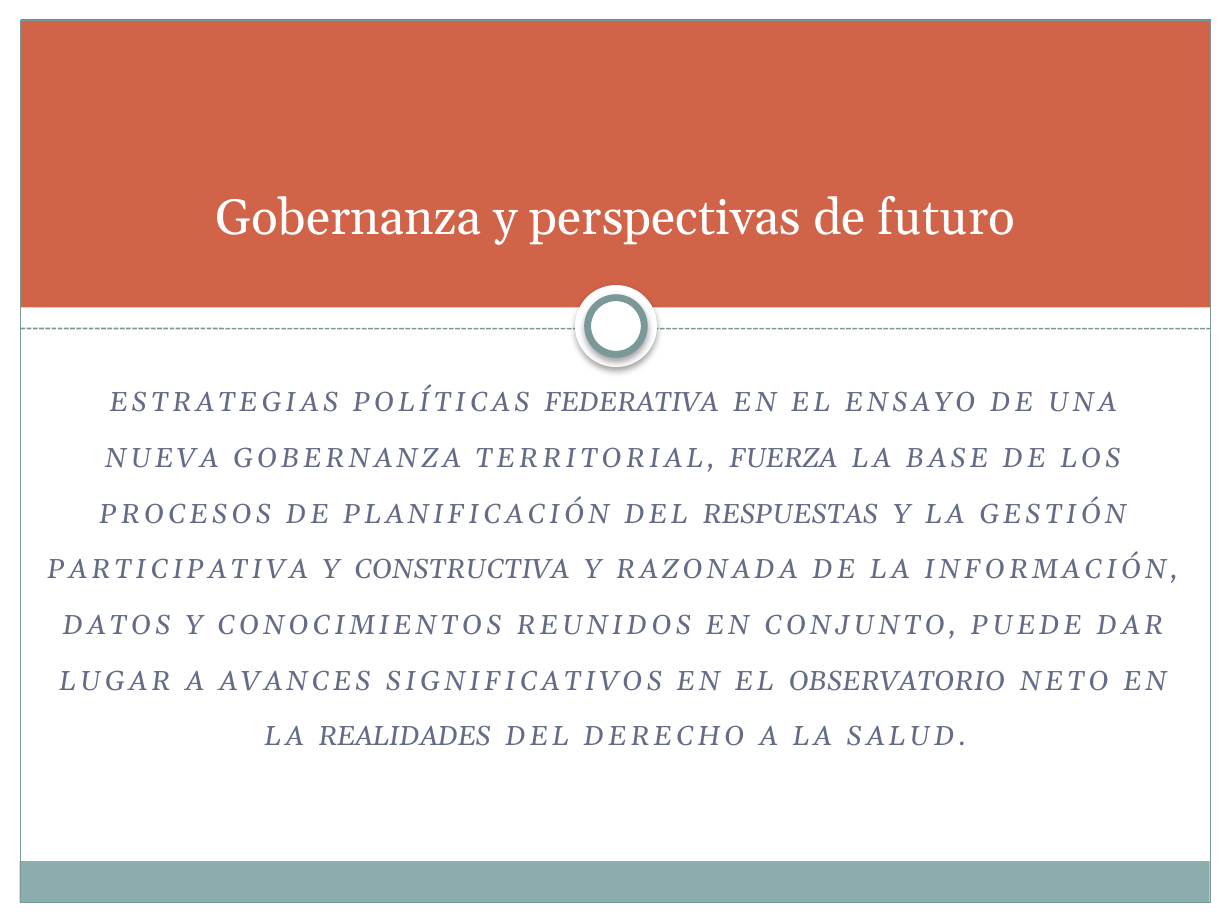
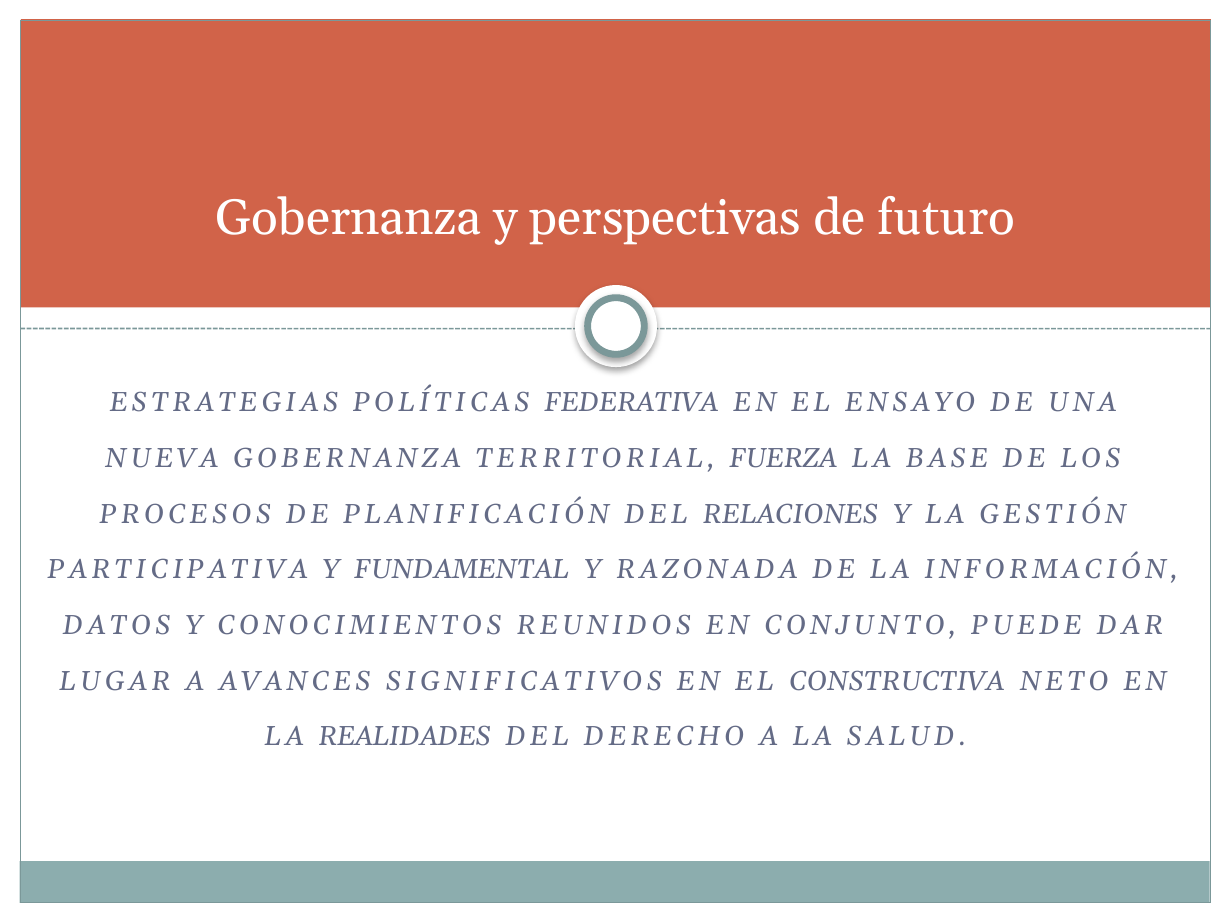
RESPUESTAS: RESPUESTAS -> RELACIONES
CONSTRUCTIVA: CONSTRUCTIVA -> FUNDAMENTAL
OBSERVATORIO: OBSERVATORIO -> CONSTRUCTIVA
